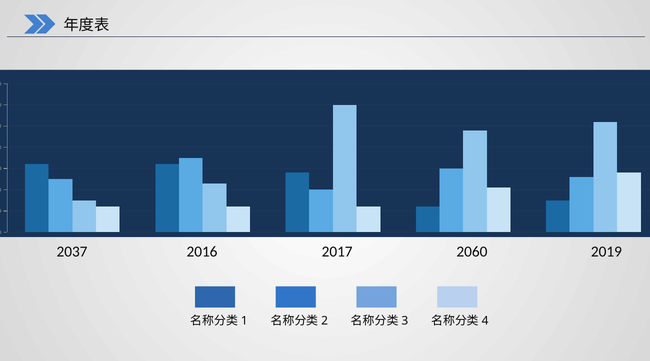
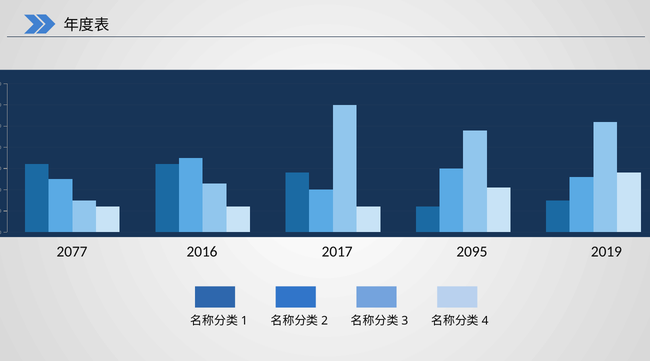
2037: 2037 -> 2077
2060: 2060 -> 2095
